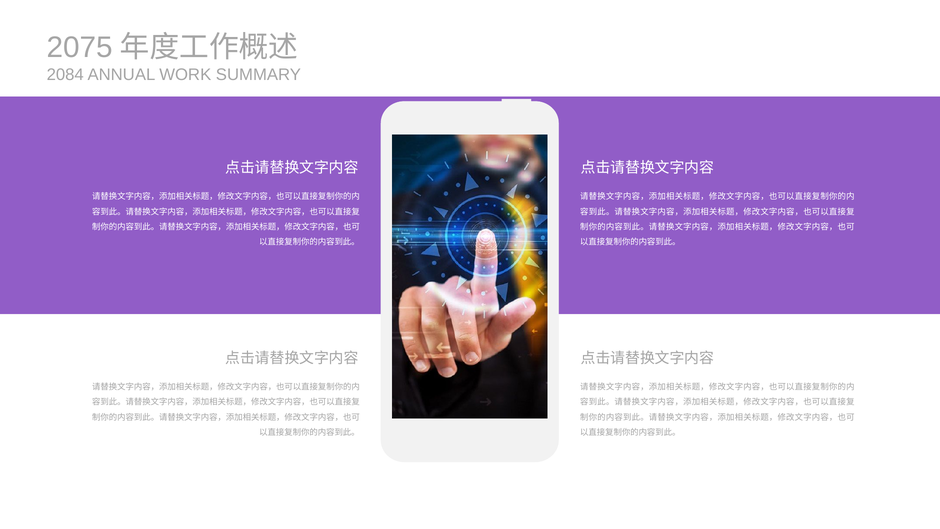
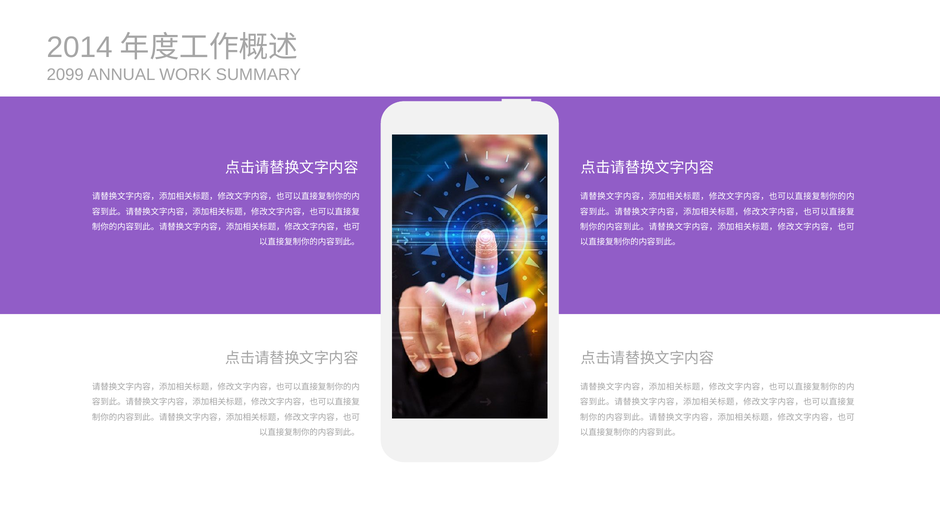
2075: 2075 -> 2014
2084: 2084 -> 2099
